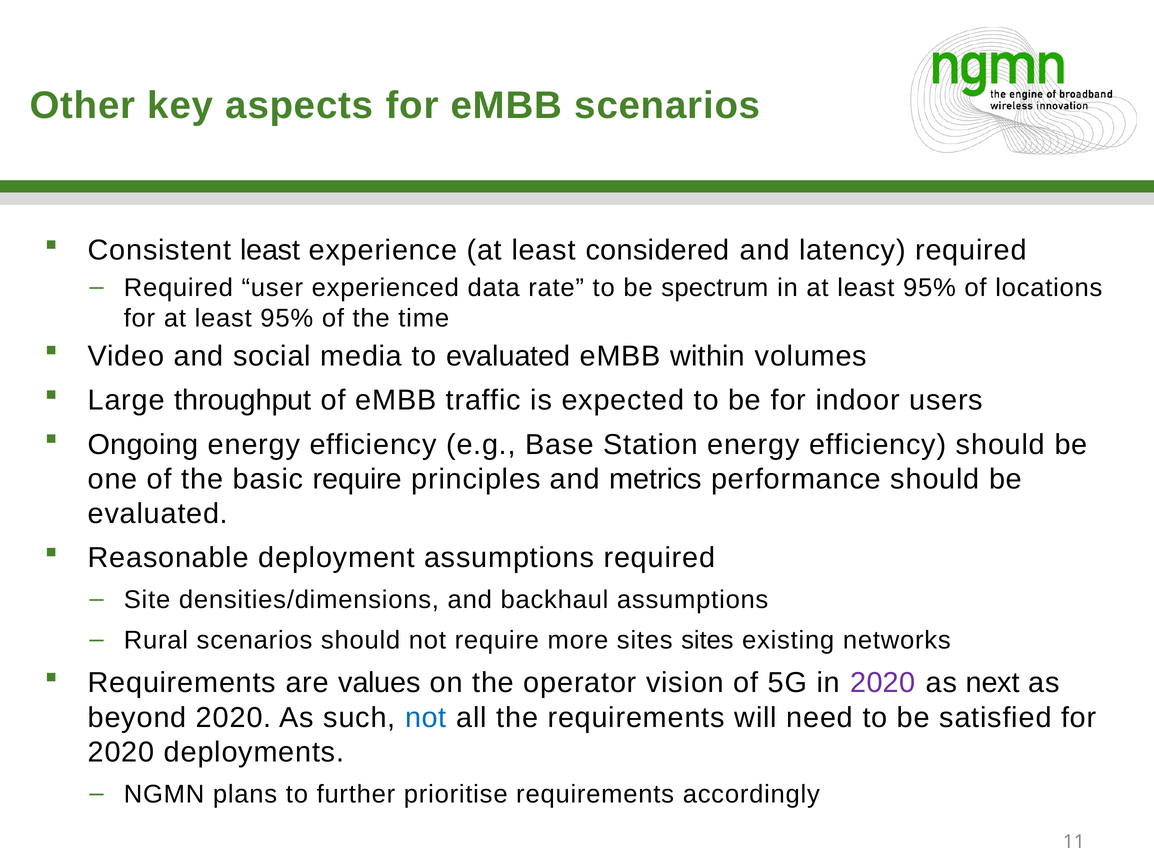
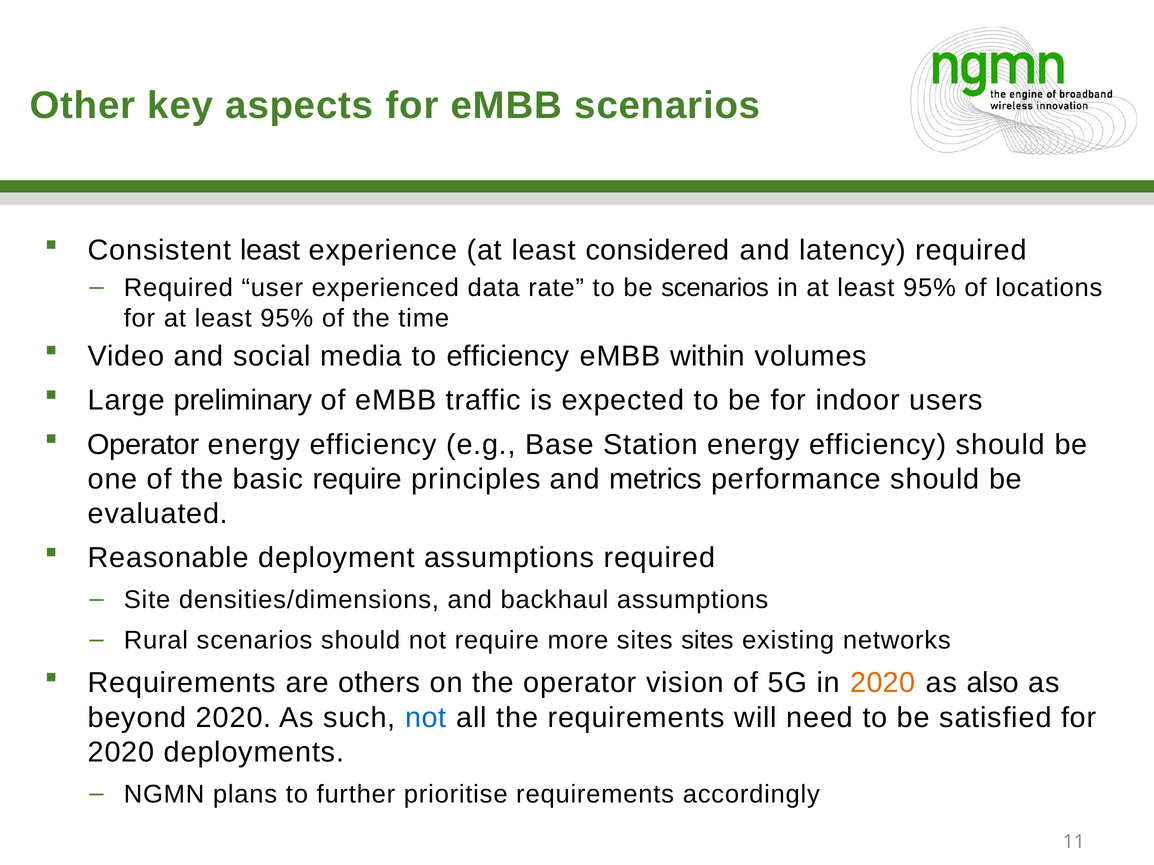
be spectrum: spectrum -> scenarios
to evaluated: evaluated -> efficiency
throughput: throughput -> preliminary
Ongoing at (143, 445): Ongoing -> Operator
values: values -> others
2020 at (883, 683) colour: purple -> orange
next: next -> also
